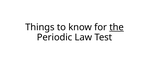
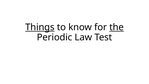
Things underline: none -> present
